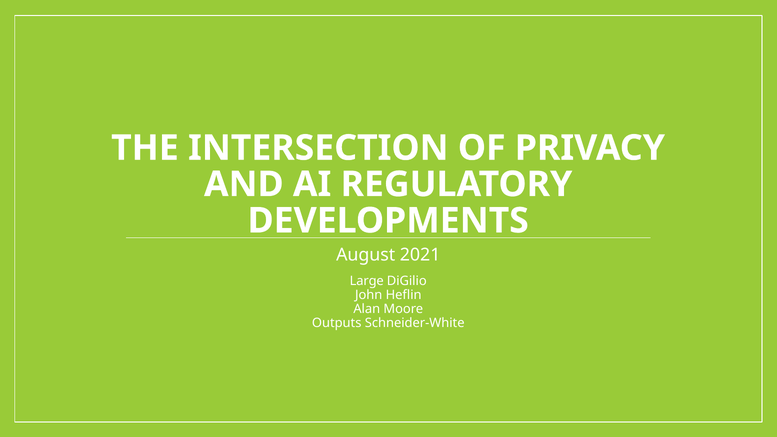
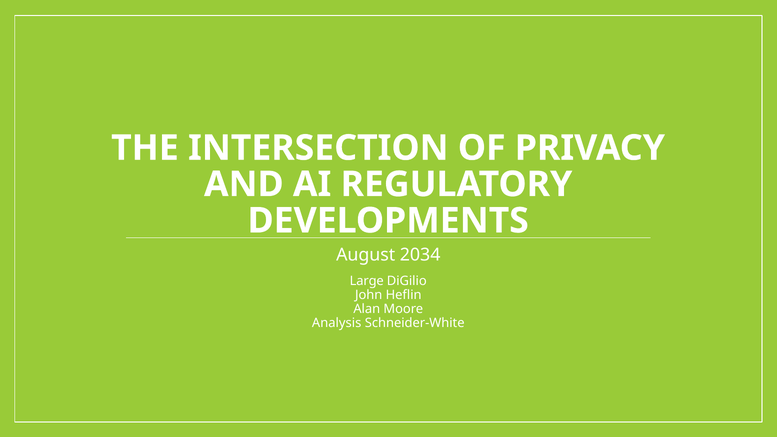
2021: 2021 -> 2034
Outputs: Outputs -> Analysis
